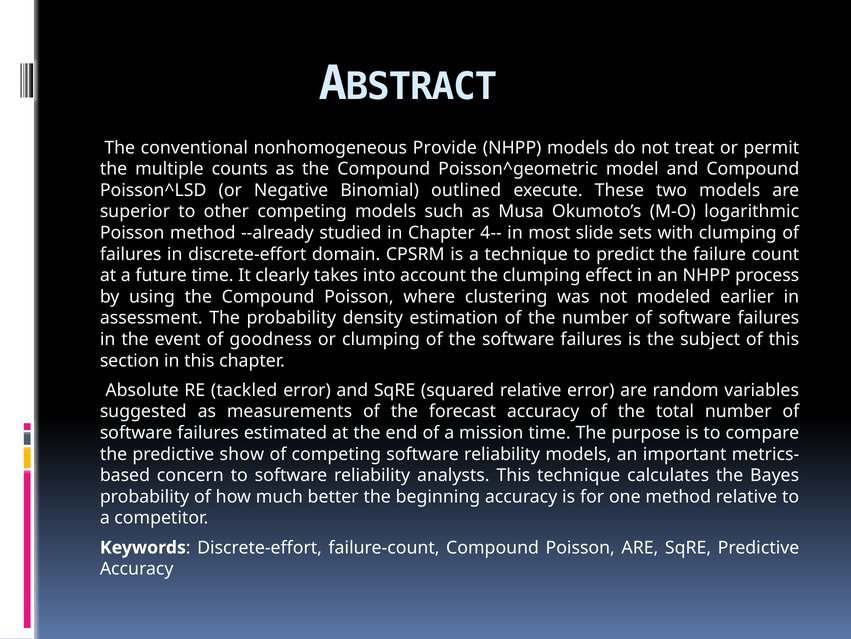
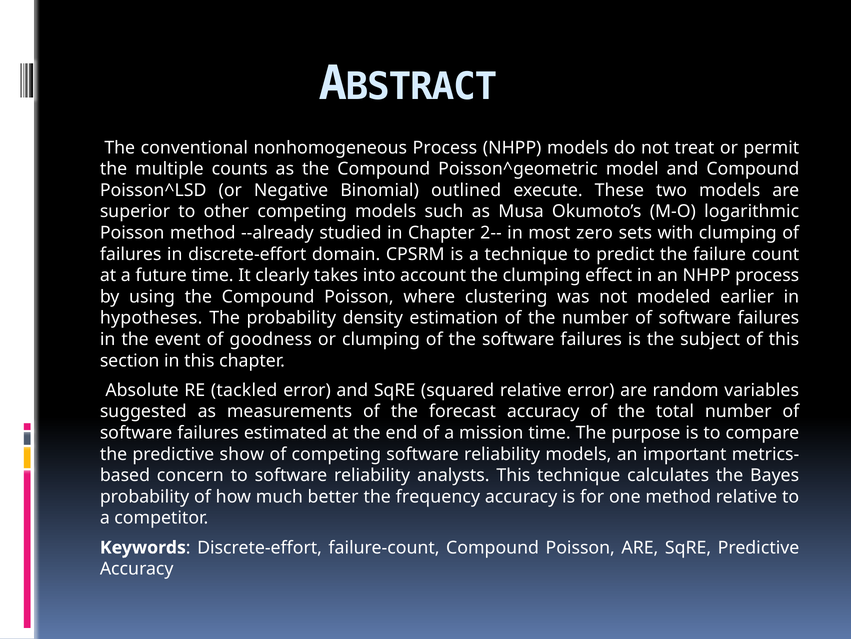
nonhomogeneous Provide: Provide -> Process
4--: 4-- -> 2--
slide: slide -> zero
assessment: assessment -> hypotheses
beginning: beginning -> frequency
